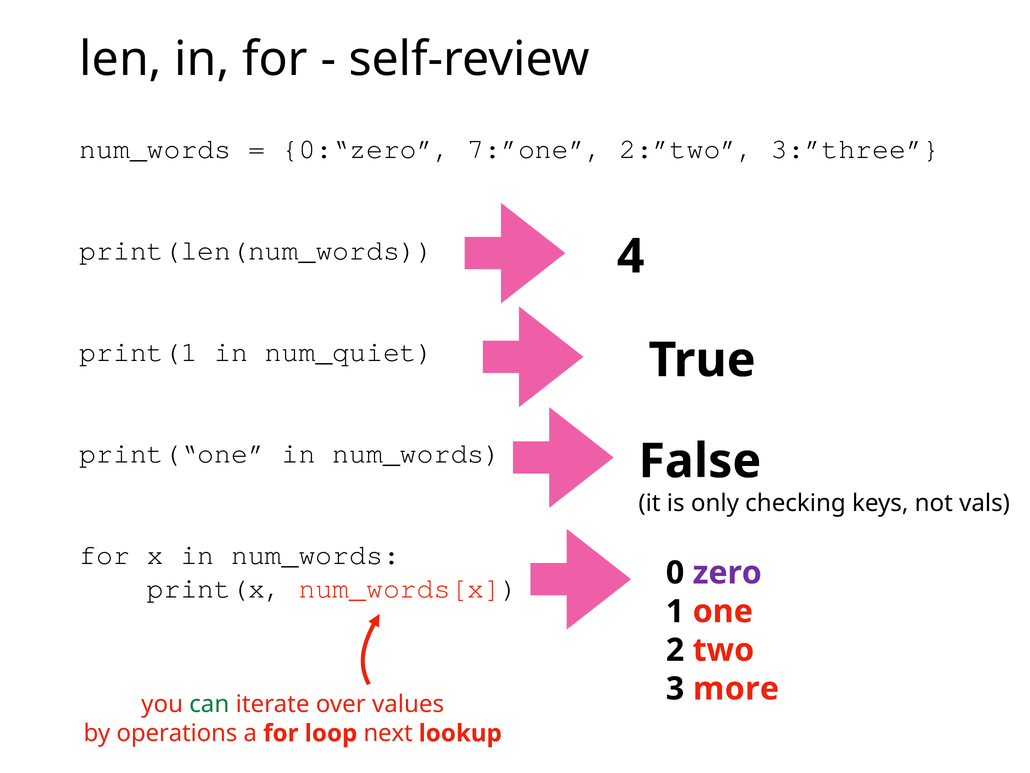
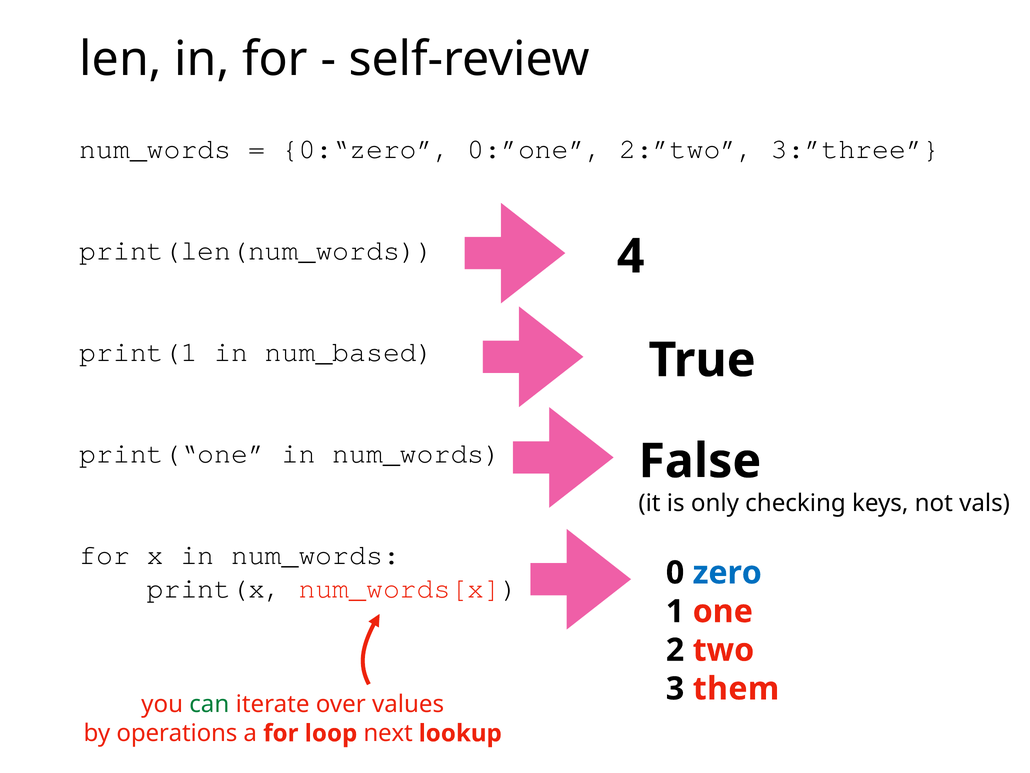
7:”one: 7:”one -> 0:”one
num_quiet: num_quiet -> num_based
zero colour: purple -> blue
more: more -> them
